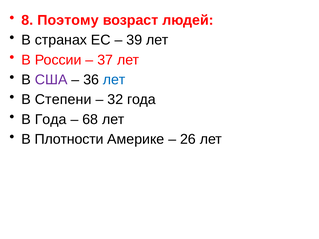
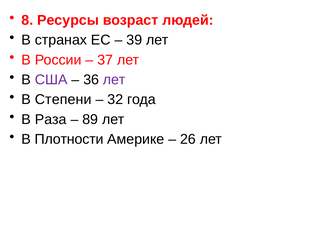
Поэтому: Поэтому -> Ресурсы
лет at (114, 80) colour: blue -> purple
В Года: Года -> Раза
68: 68 -> 89
